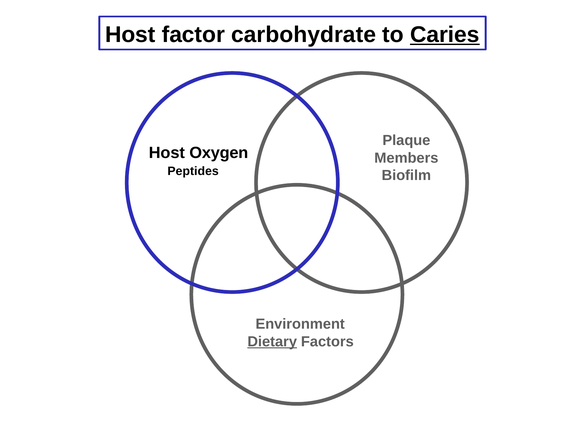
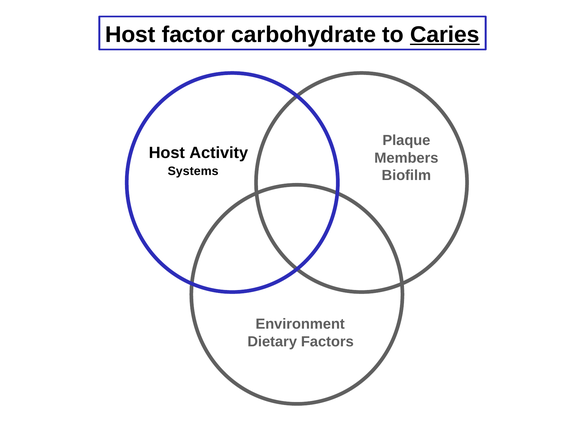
Oxygen: Oxygen -> Activity
Peptides: Peptides -> Systems
Dietary underline: present -> none
